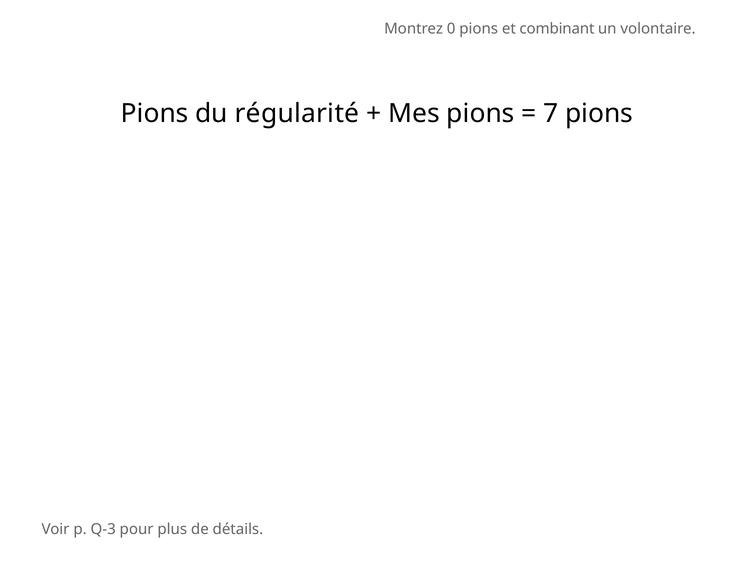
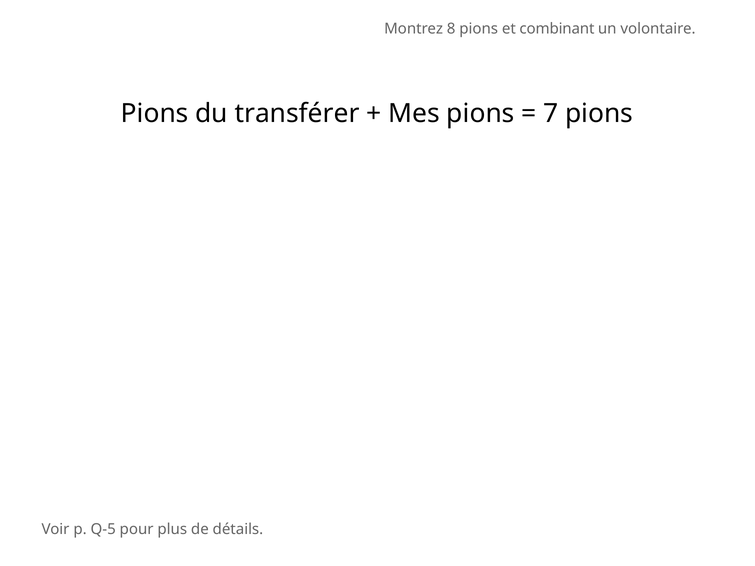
0: 0 -> 8
régularité: régularité -> transférer
Q-3: Q-3 -> Q-5
